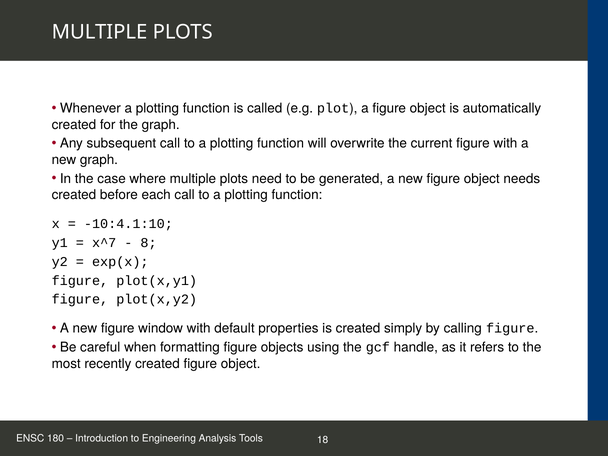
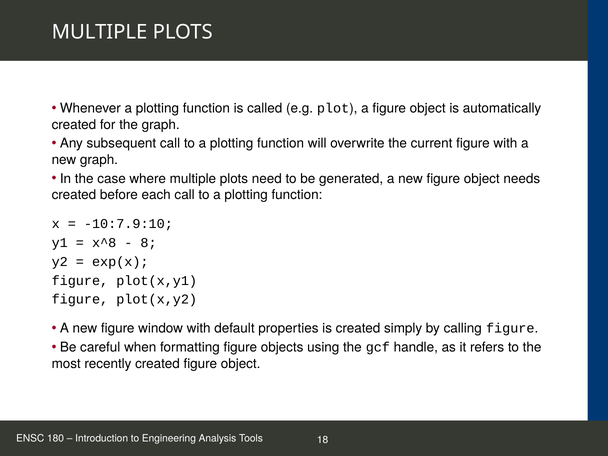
-10:4.1:10: -10:4.1:10 -> -10:7.9:10
x^7: x^7 -> x^8
